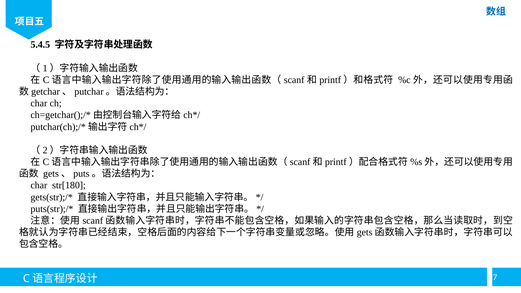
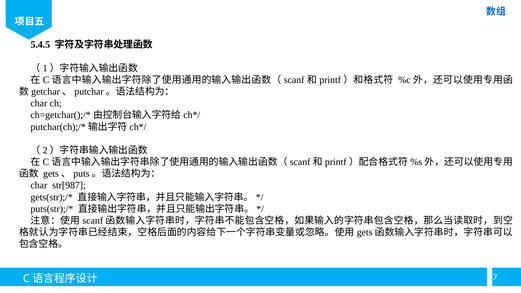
str[180: str[180 -> str[987
